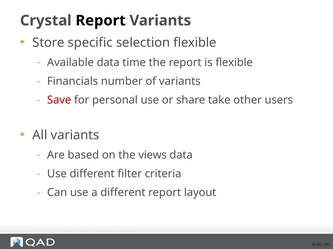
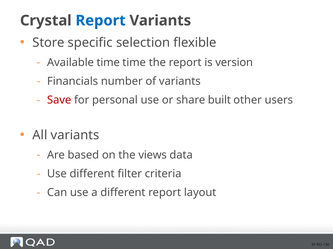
Report at (101, 21) colour: black -> blue
Available data: data -> time
is flexible: flexible -> version
take: take -> built
